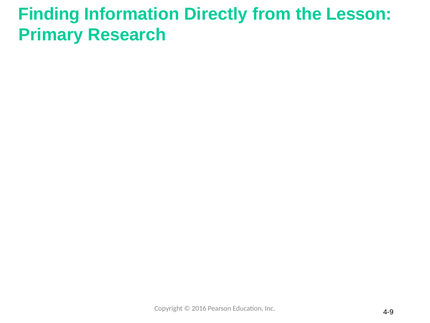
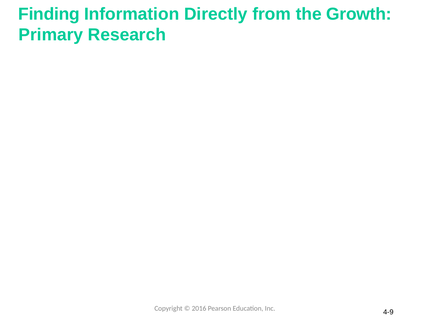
Lesson: Lesson -> Growth
